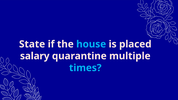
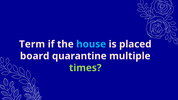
State: State -> Term
salary: salary -> board
times colour: light blue -> light green
